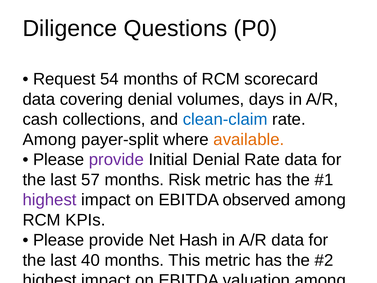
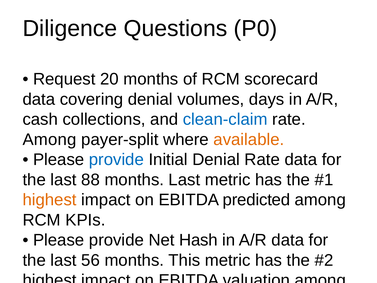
54: 54 -> 20
provide at (116, 160) colour: purple -> blue
57: 57 -> 88
months Risk: Risk -> Last
highest at (50, 200) colour: purple -> orange
observed: observed -> predicted
40: 40 -> 56
